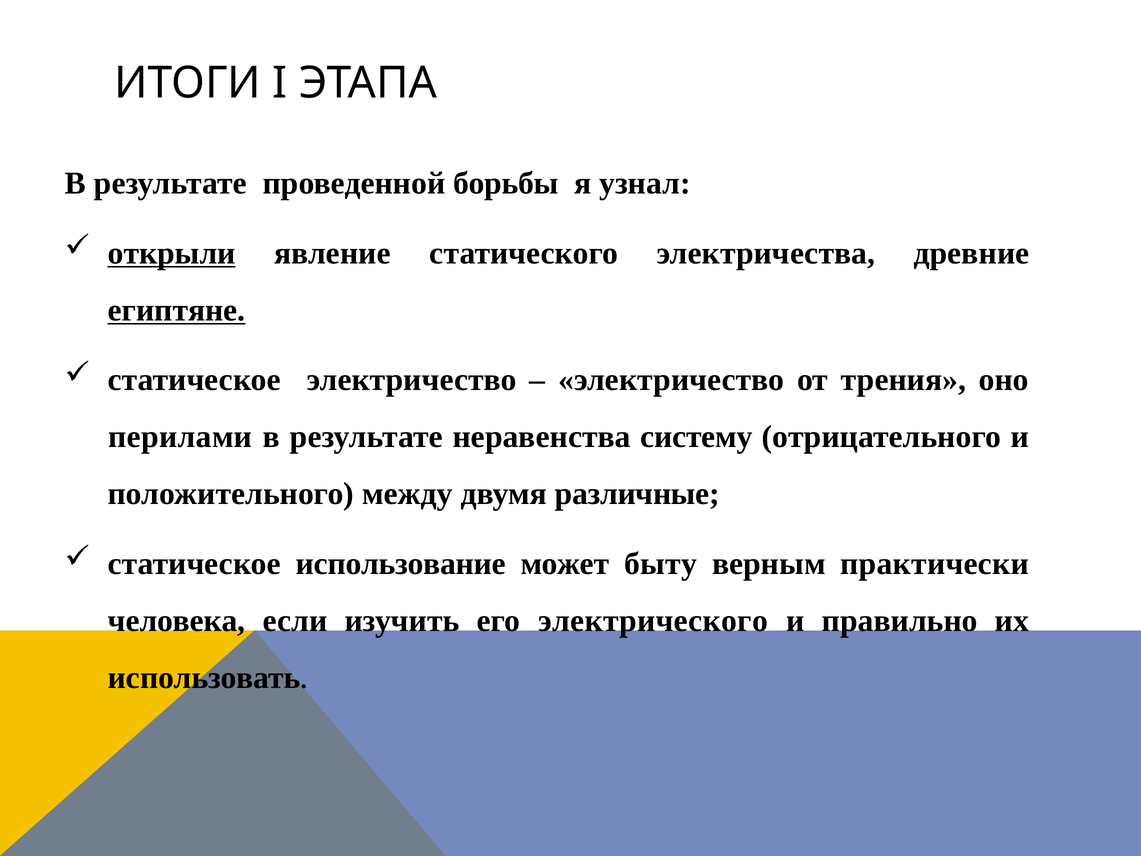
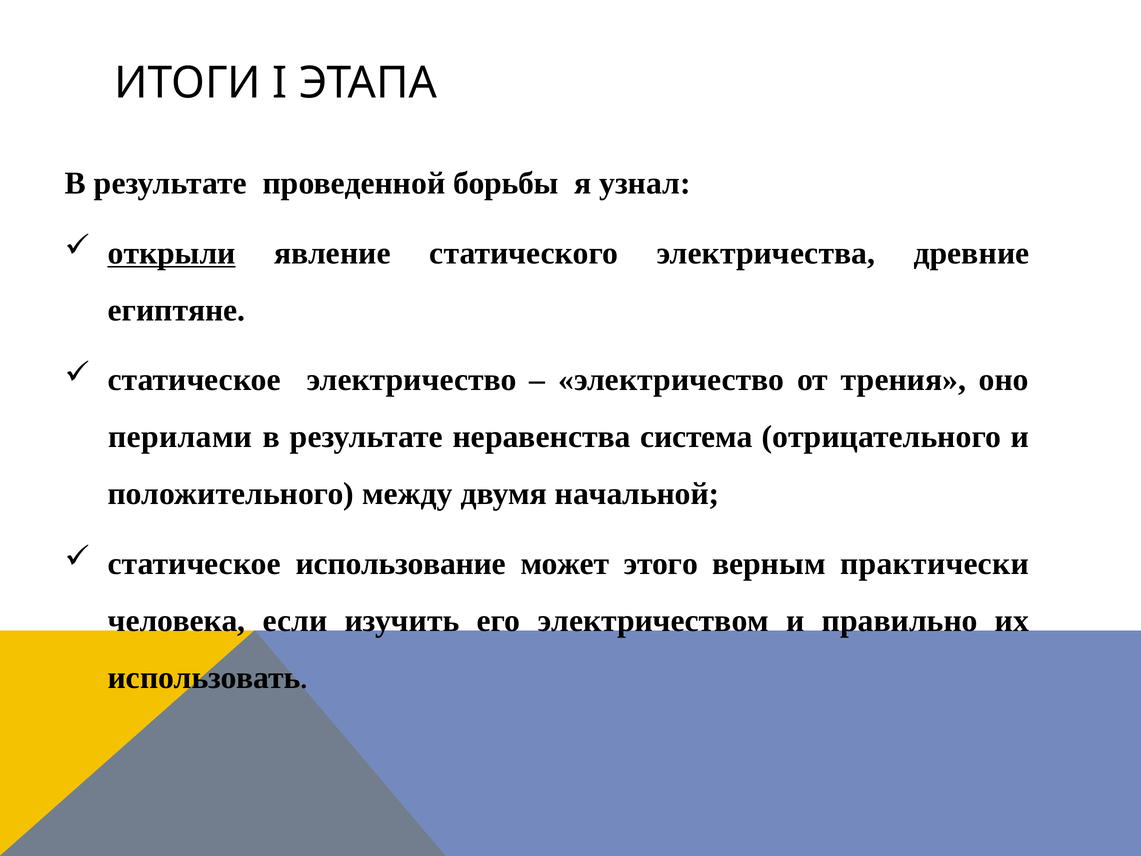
египтяне underline: present -> none
систему: систему -> система
различные: различные -> начальной
быту: быту -> этого
электрического: электрического -> электричеством
